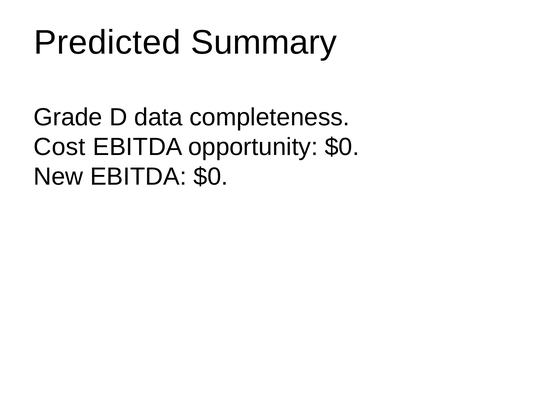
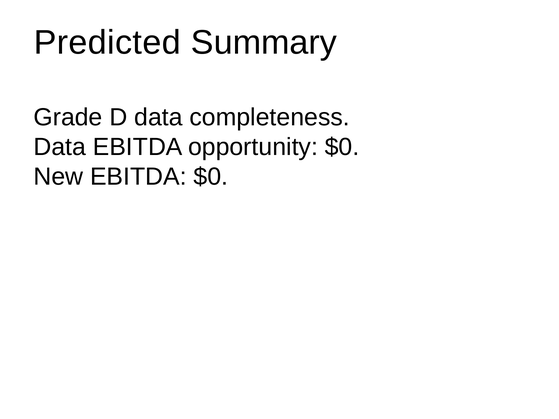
Cost at (60, 147): Cost -> Data
